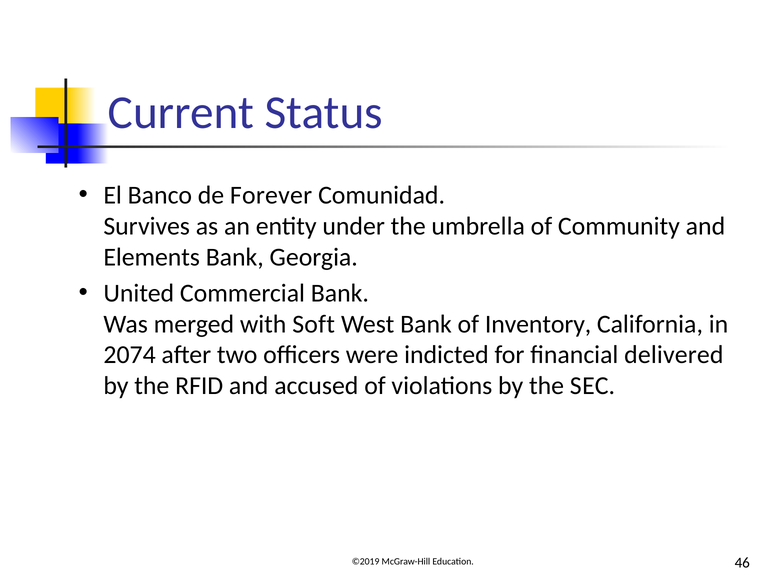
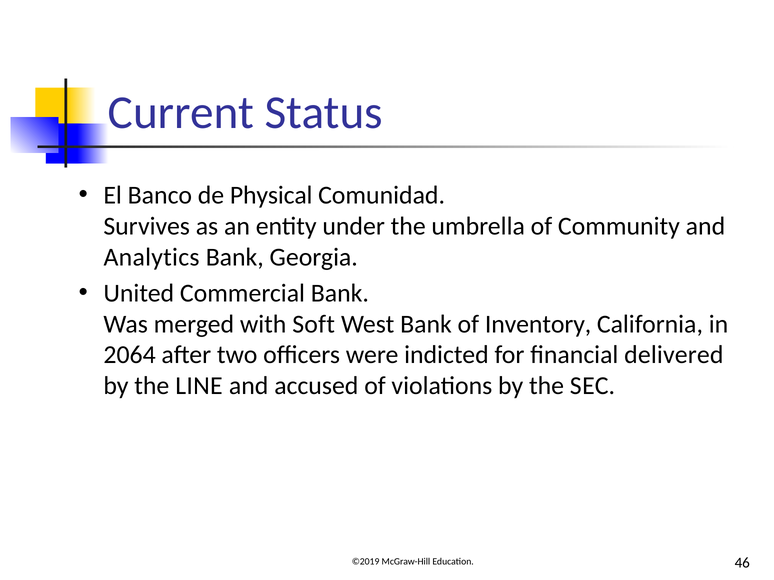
Forever: Forever -> Physical
Elements: Elements -> Analytics
2074: 2074 -> 2064
RFID: RFID -> LINE
